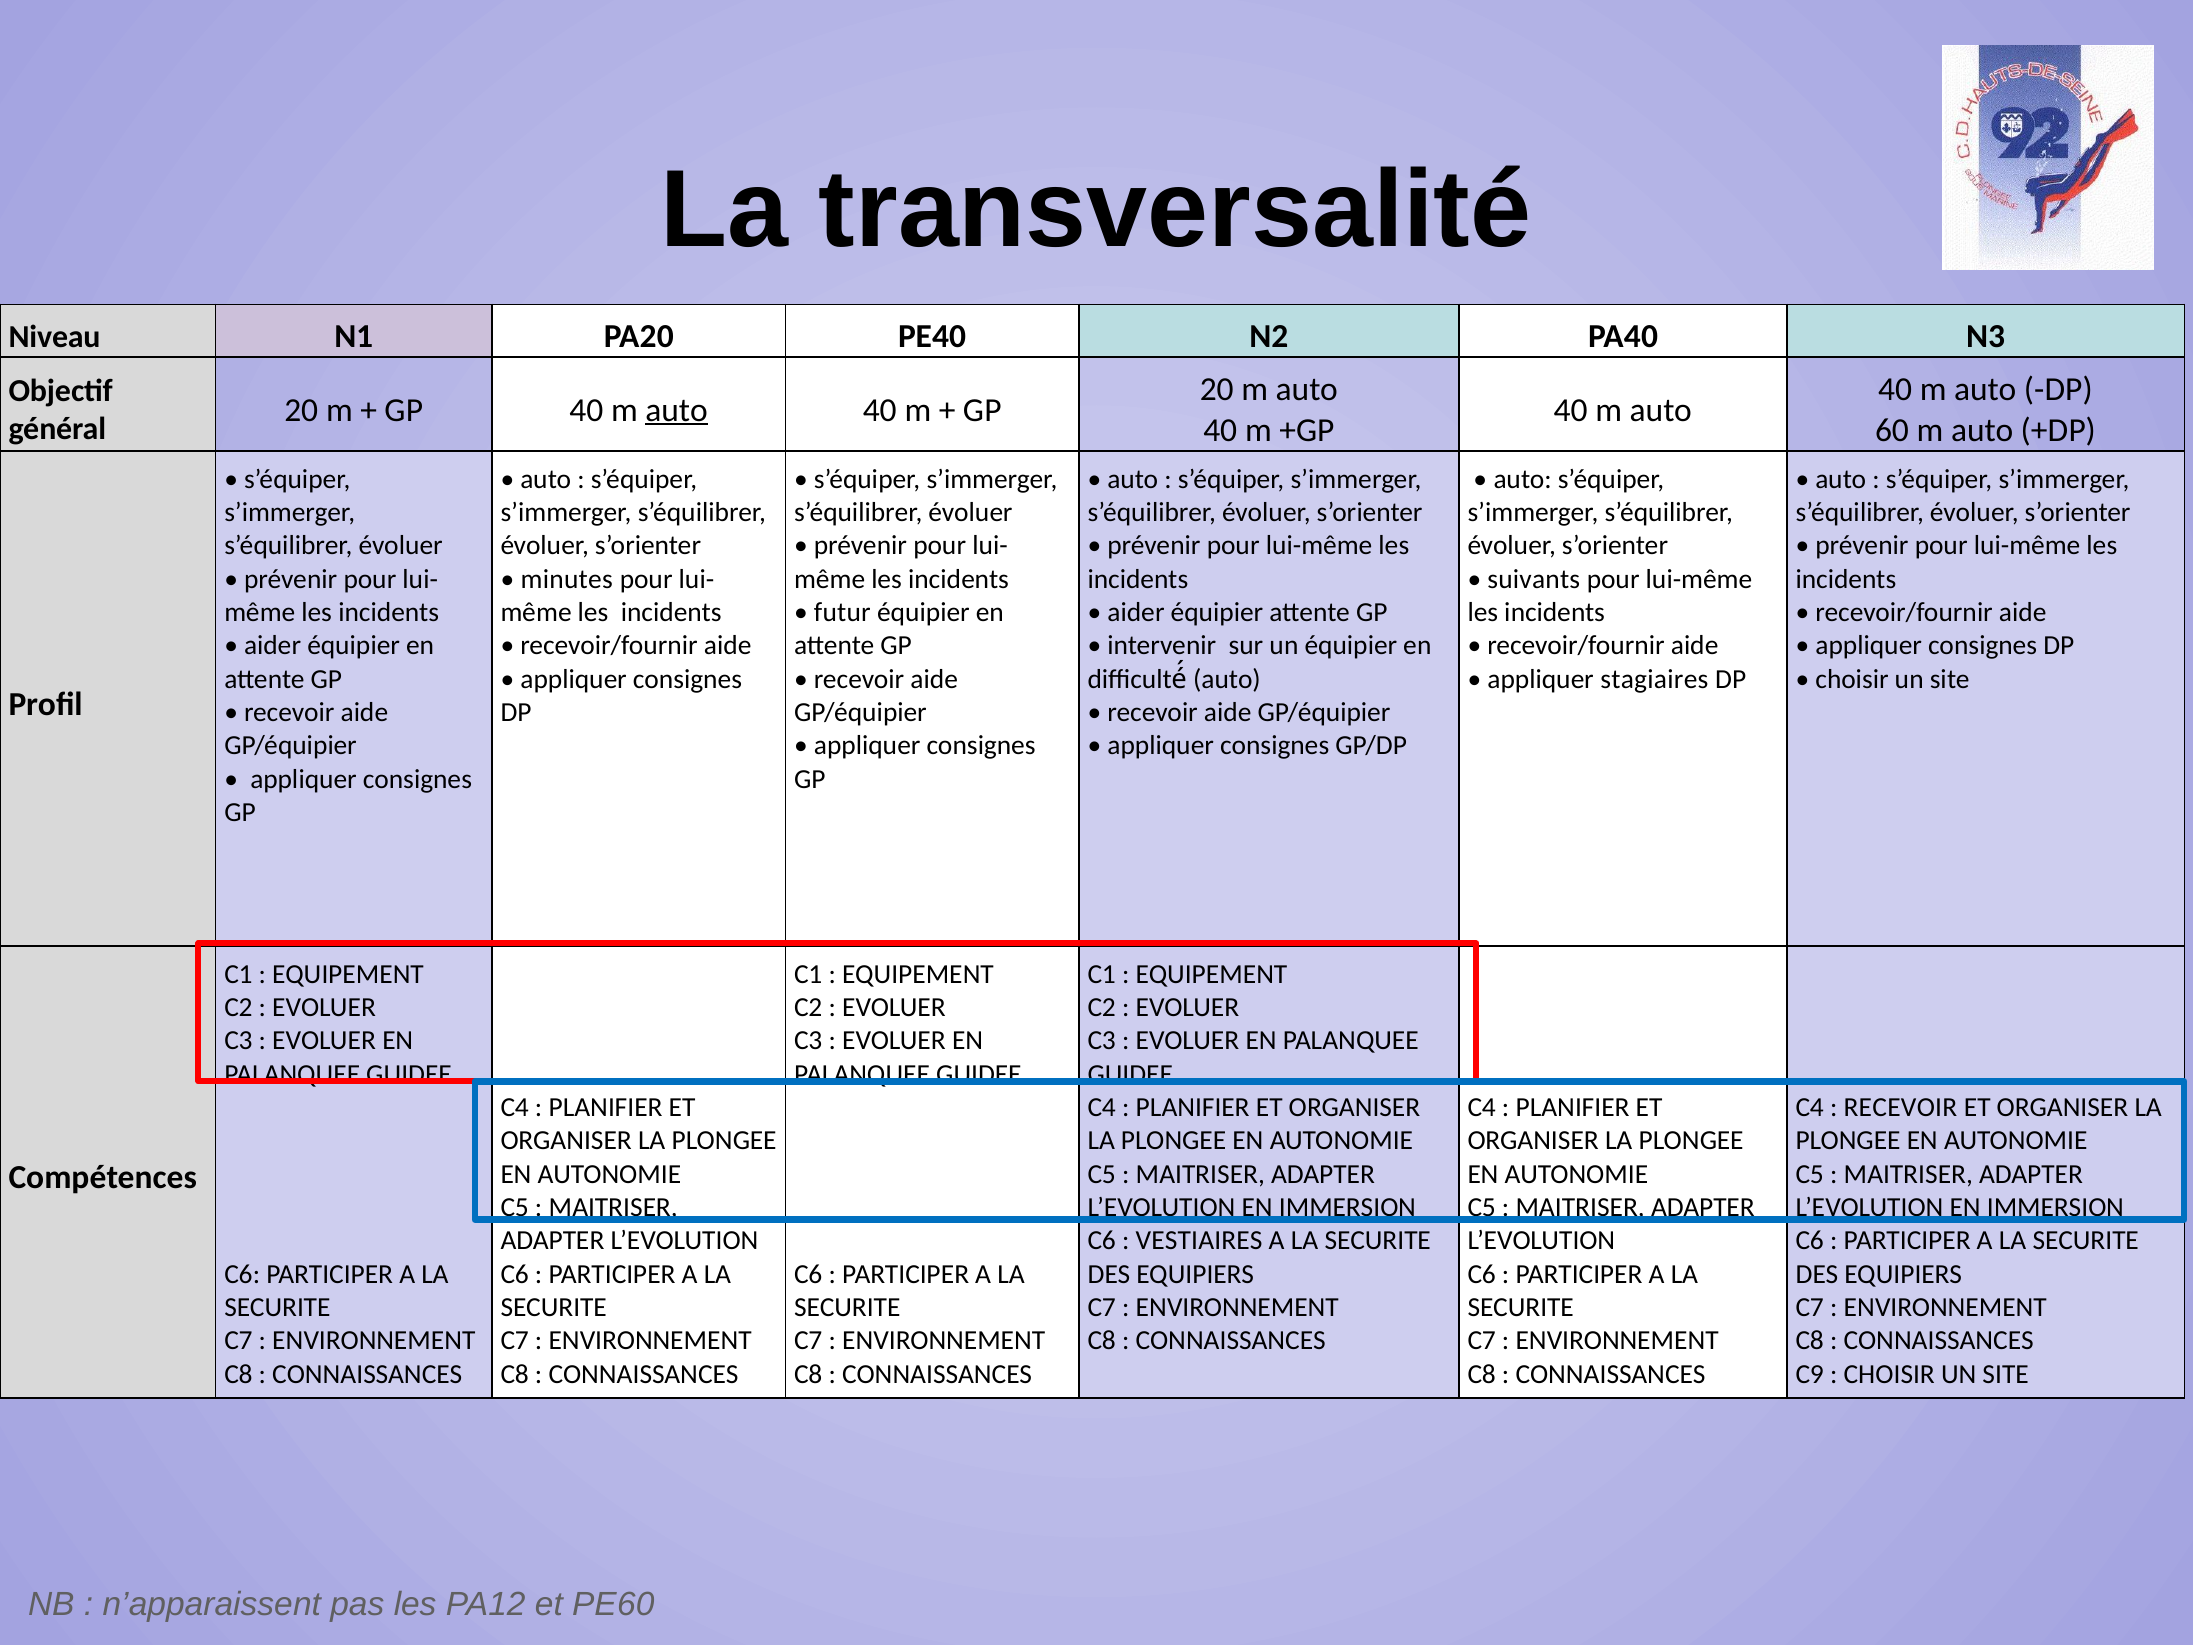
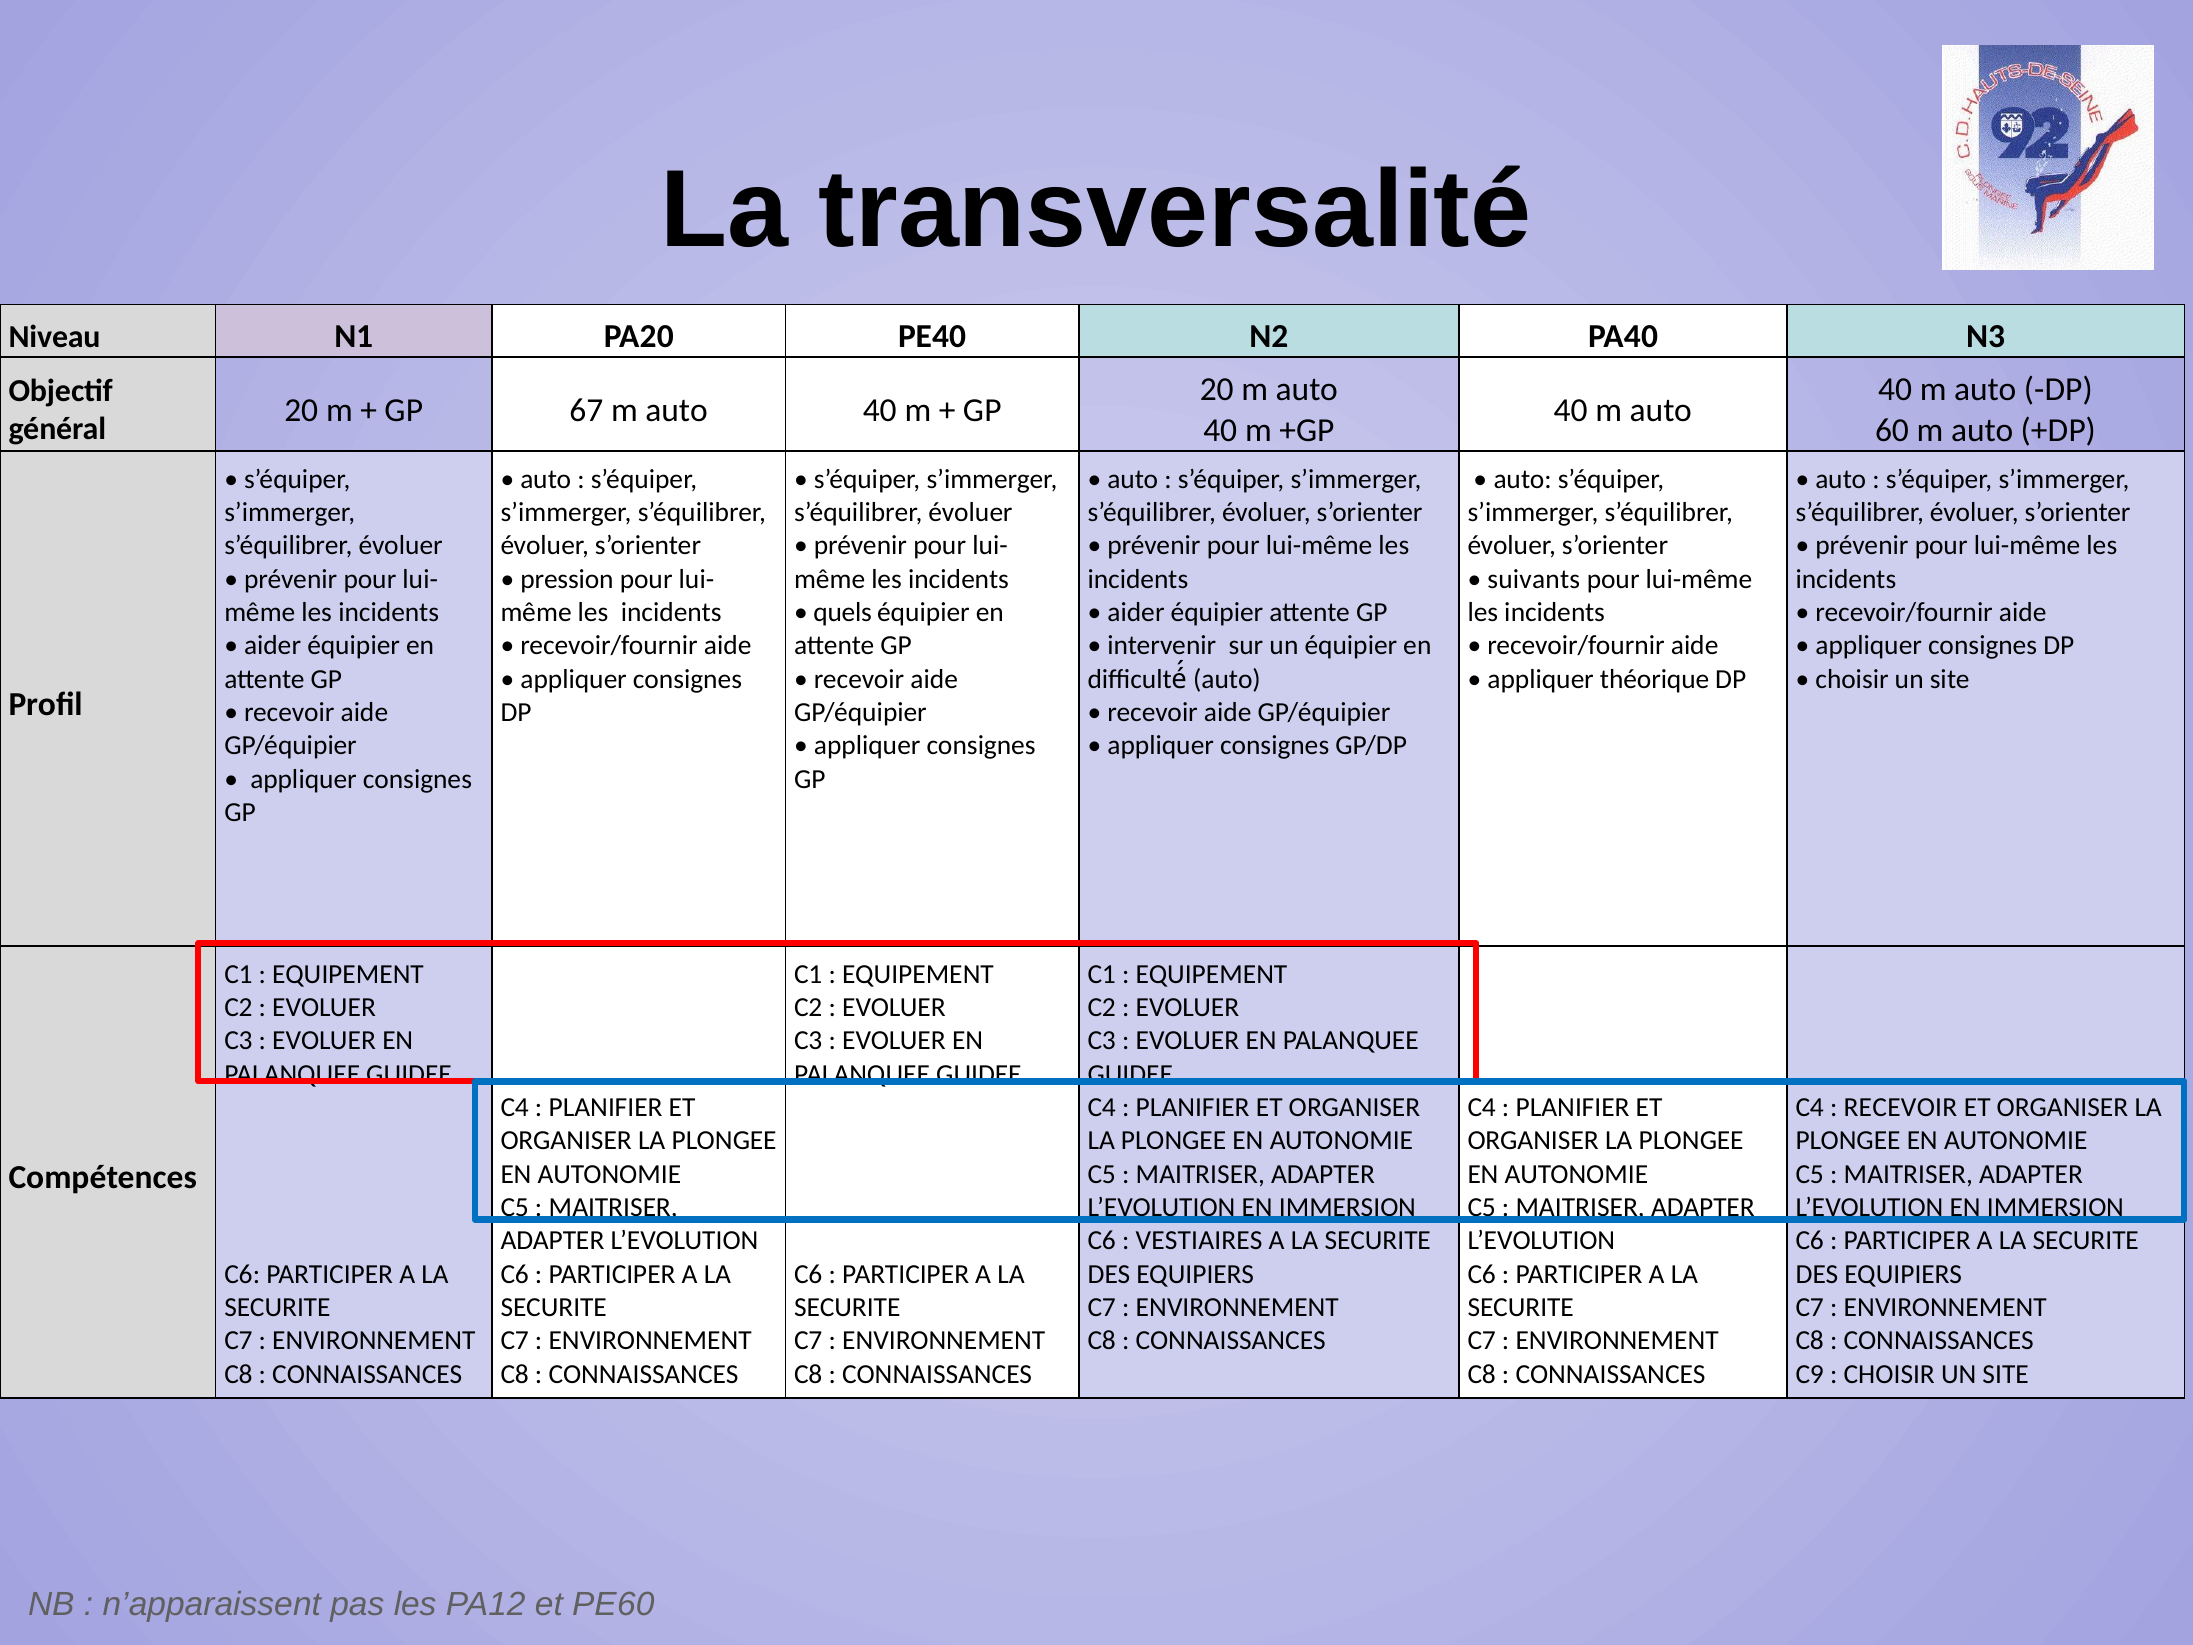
GP 40: 40 -> 67
auto at (677, 410) underline: present -> none
minutes: minutes -> pression
futur: futur -> quels
stagiaires: stagiaires -> théorique
